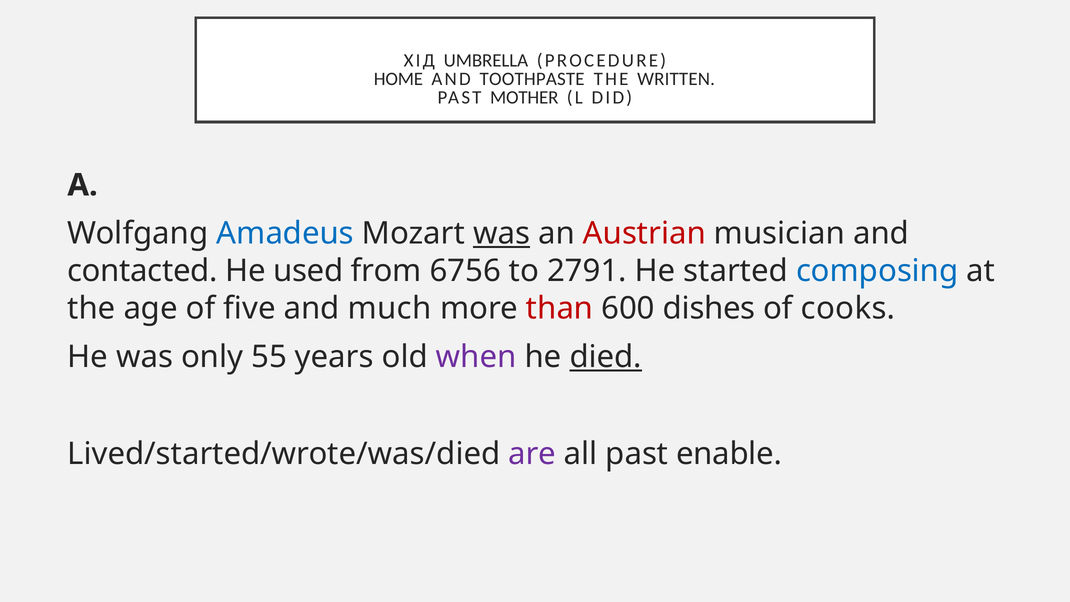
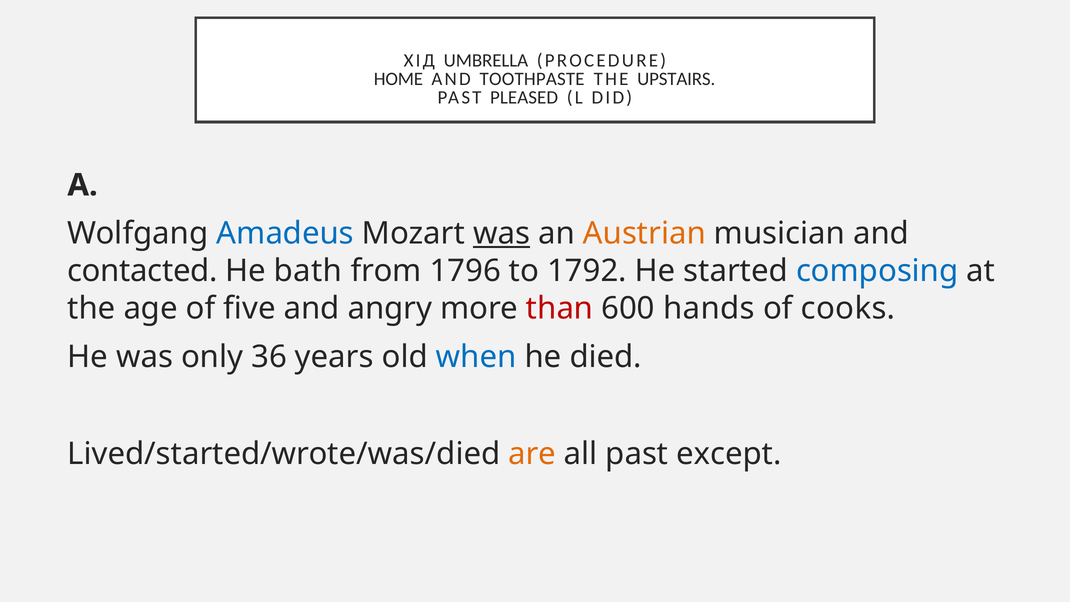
WRITTEN: WRITTEN -> UPSTAIRS
MOTHER: MOTHER -> PLEASED
Austrian colour: red -> orange
used: used -> bath
6756: 6756 -> 1796
2791: 2791 -> 1792
much: much -> angry
dishes: dishes -> hands
55: 55 -> 36
when colour: purple -> blue
died underline: present -> none
are colour: purple -> orange
enable: enable -> except
